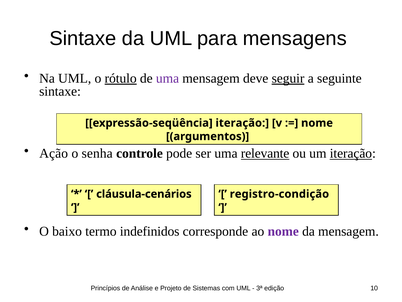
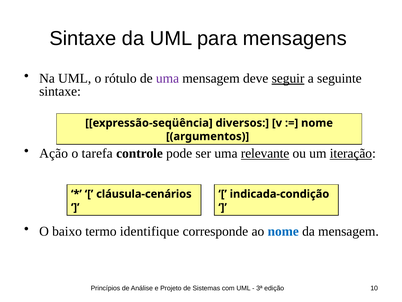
rótulo underline: present -> none
expressão-seqüência iteração: iteração -> diversos
senha: senha -> tarefa
registro-condição: registro-condição -> indicada-condição
indefinidos: indefinidos -> identifique
nome at (283, 231) colour: purple -> blue
